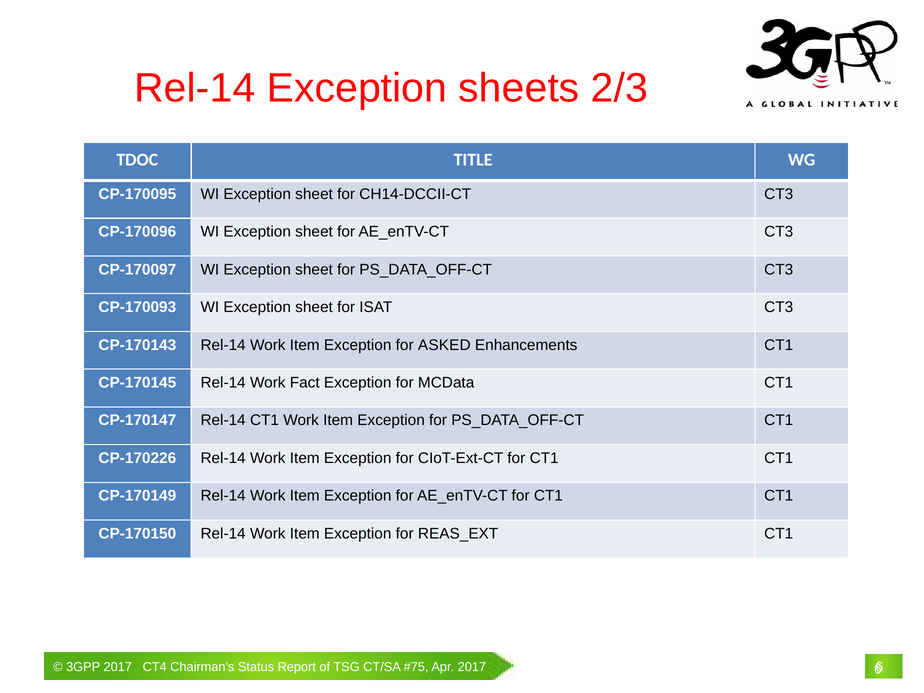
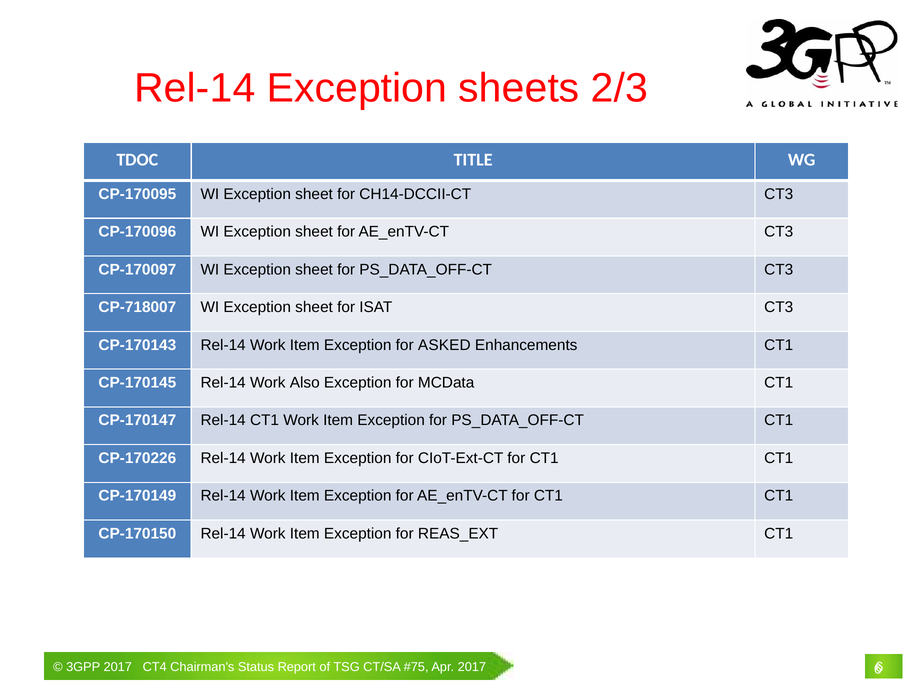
CP-170093: CP-170093 -> CP-718007
Fact: Fact -> Also
